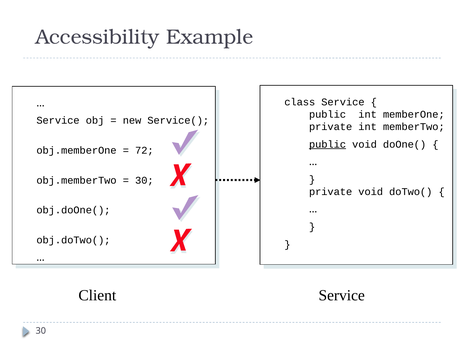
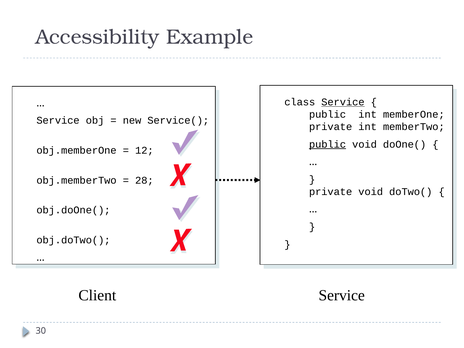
Service at (343, 102) underline: none -> present
72: 72 -> 12
30 at (144, 180): 30 -> 28
